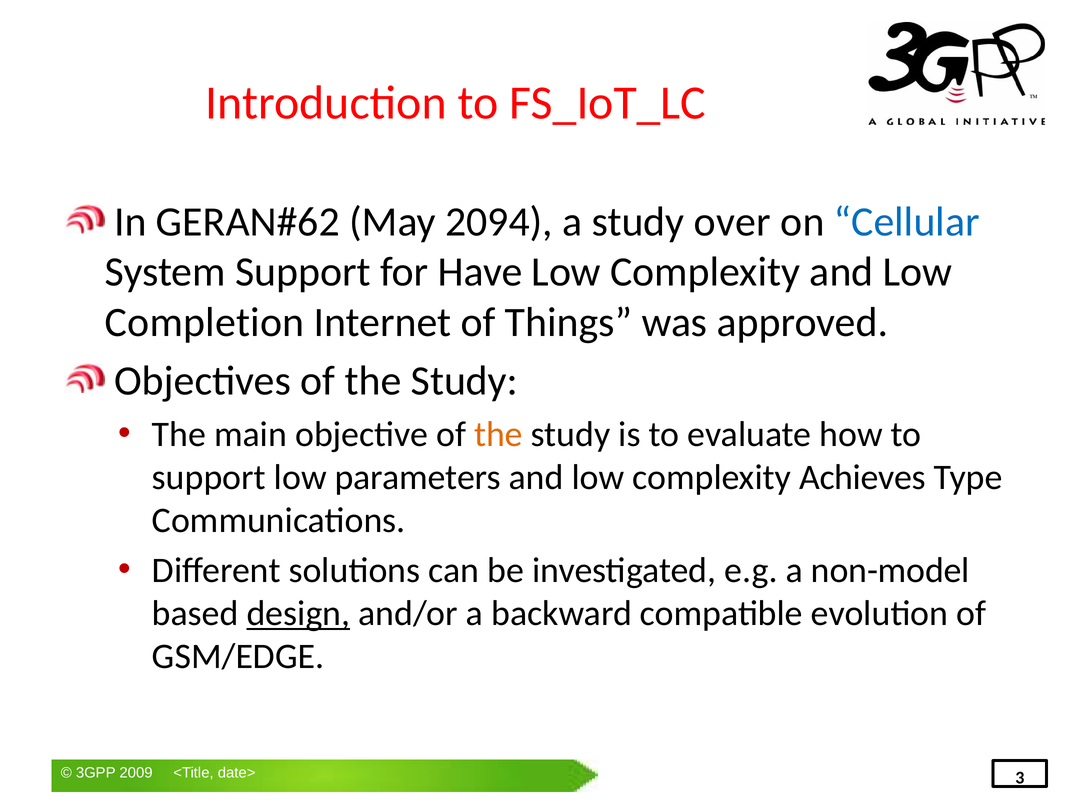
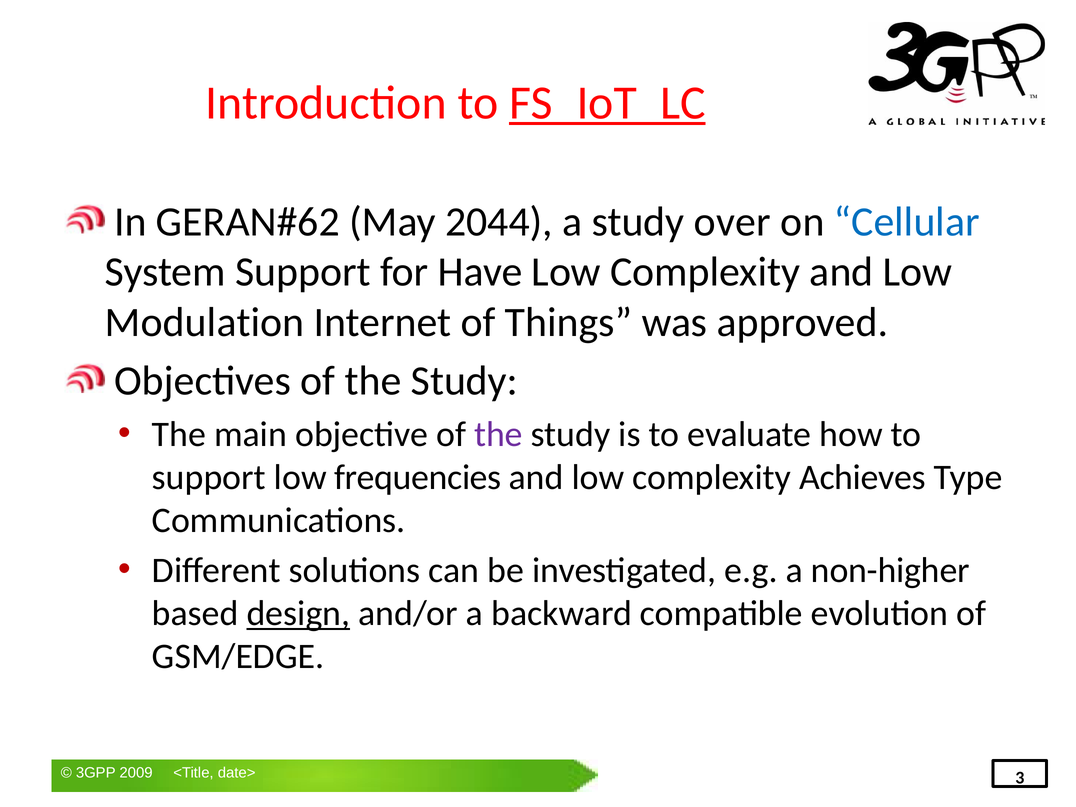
FS_IoT_LC underline: none -> present
2094: 2094 -> 2044
Completion: Completion -> Modulation
the at (498, 434) colour: orange -> purple
parameters: parameters -> frequencies
non-model: non-model -> non-higher
